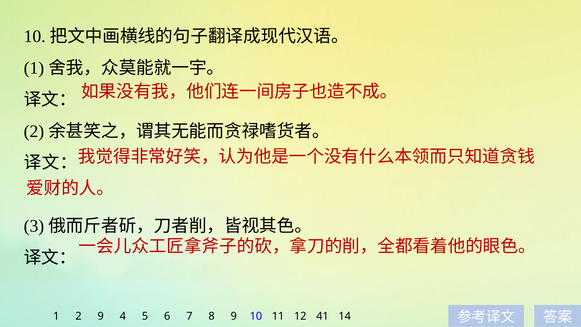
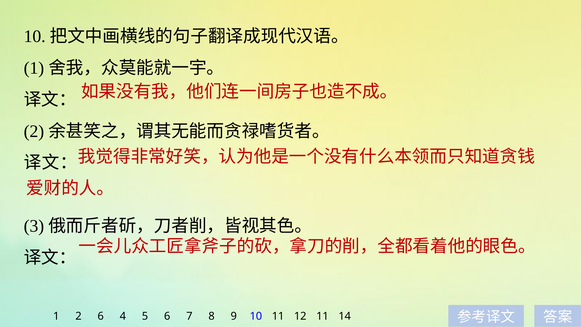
2 9: 9 -> 6
12 41: 41 -> 11
